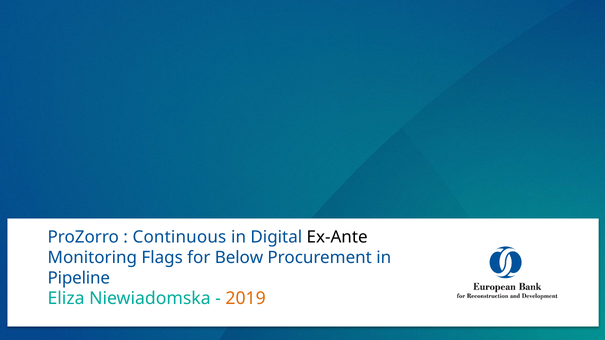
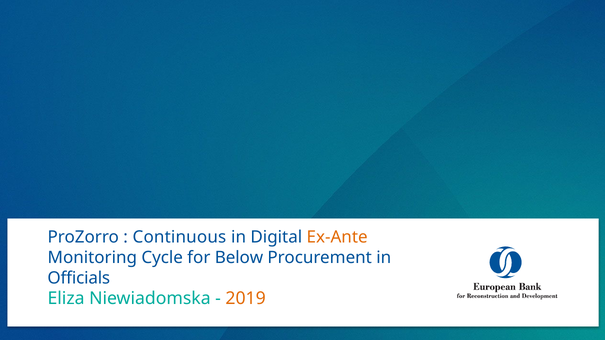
Ex-Ante colour: black -> orange
Flags: Flags -> Cycle
Pipeline: Pipeline -> Officials
